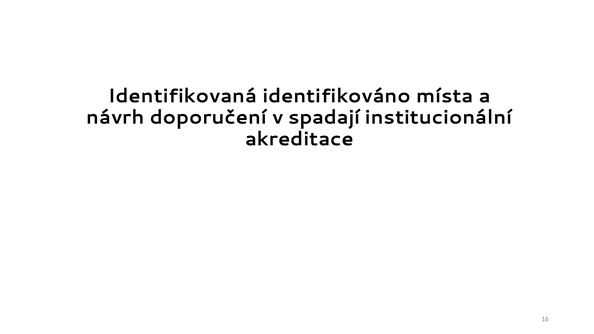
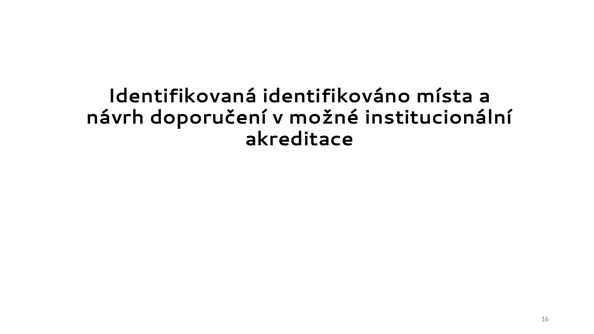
spadají: spadají -> možné
